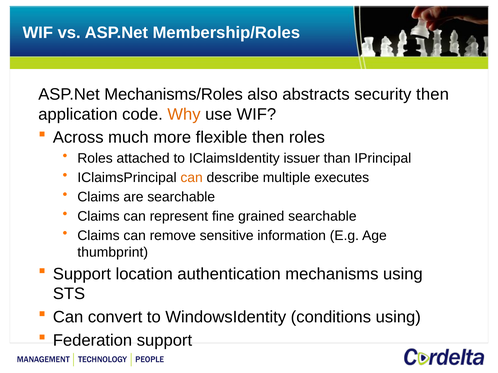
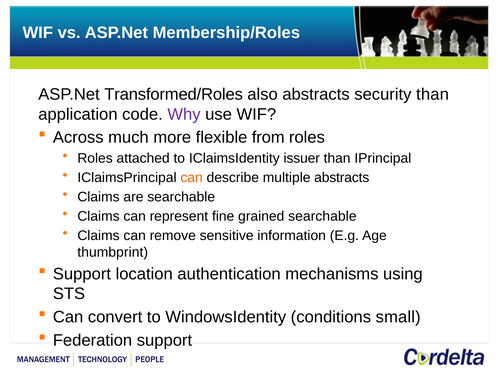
Mechanisms/Roles: Mechanisms/Roles -> Transformed/Roles
security then: then -> than
Why colour: orange -> purple
flexible then: then -> from
multiple executes: executes -> abstracts
conditions using: using -> small
